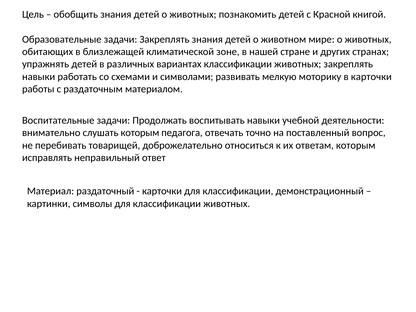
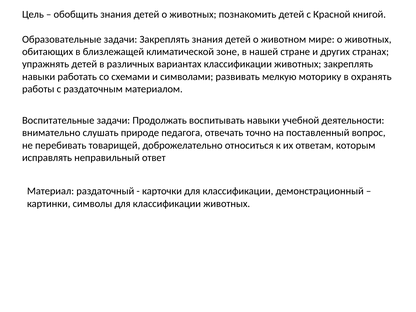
в карточки: карточки -> охранять
слушать которым: которым -> природе
